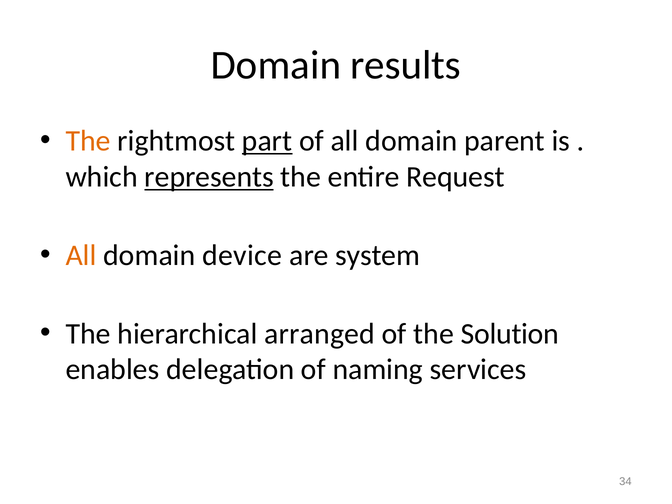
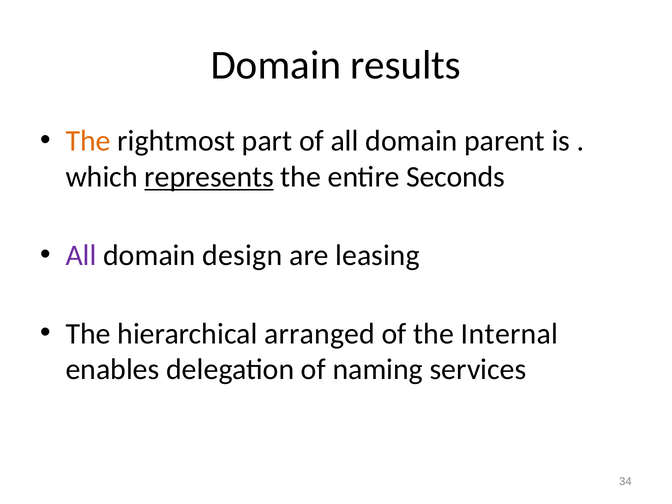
part underline: present -> none
Request: Request -> Seconds
All at (81, 255) colour: orange -> purple
device: device -> design
system: system -> leasing
Solution: Solution -> Internal
